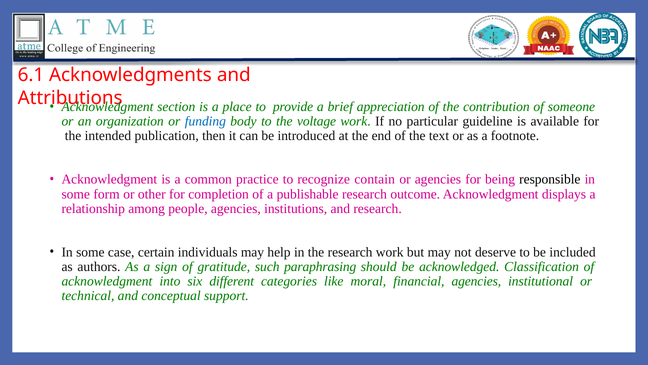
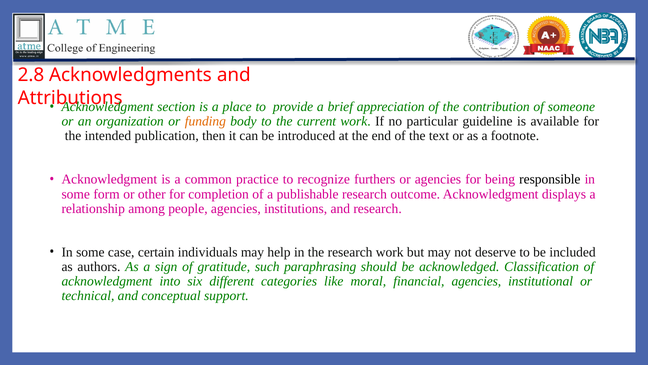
6.1: 6.1 -> 2.8
funding colour: blue -> orange
voltage: voltage -> current
contain: contain -> furthers
